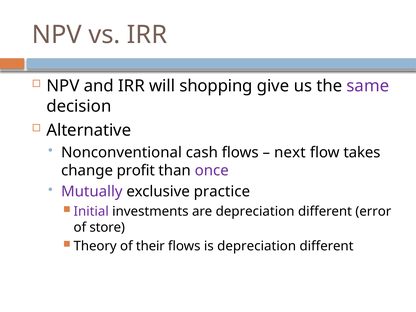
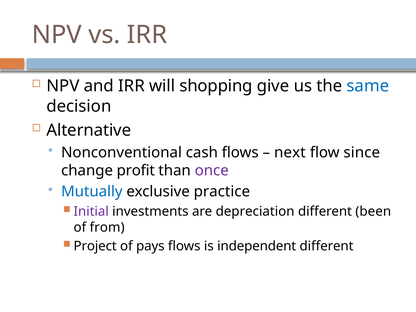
same colour: purple -> blue
takes: takes -> since
Mutually colour: purple -> blue
error: error -> been
store: store -> from
Theory: Theory -> Project
their: their -> pays
is depreciation: depreciation -> independent
